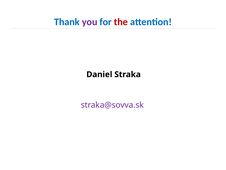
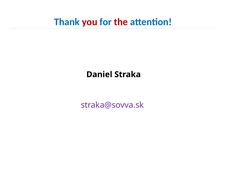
you colour: purple -> red
